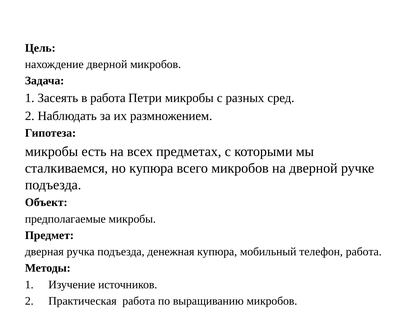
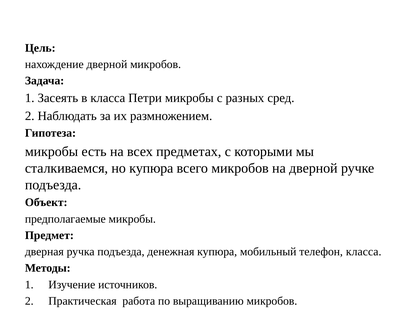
в работа: работа -> класса
телефон работа: работа -> класса
